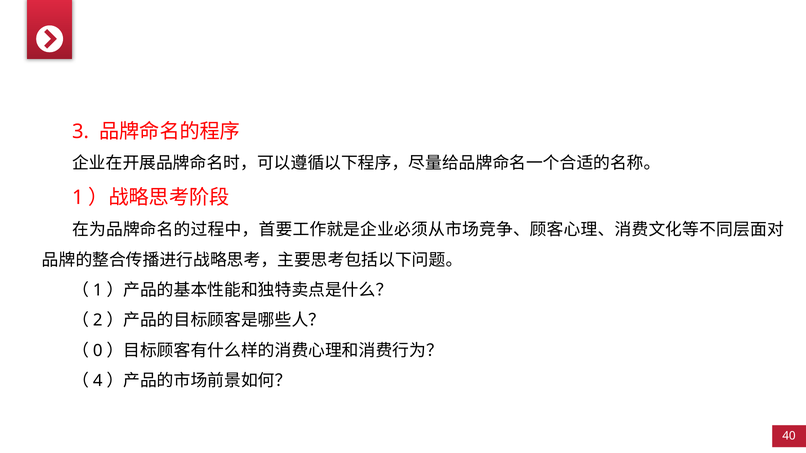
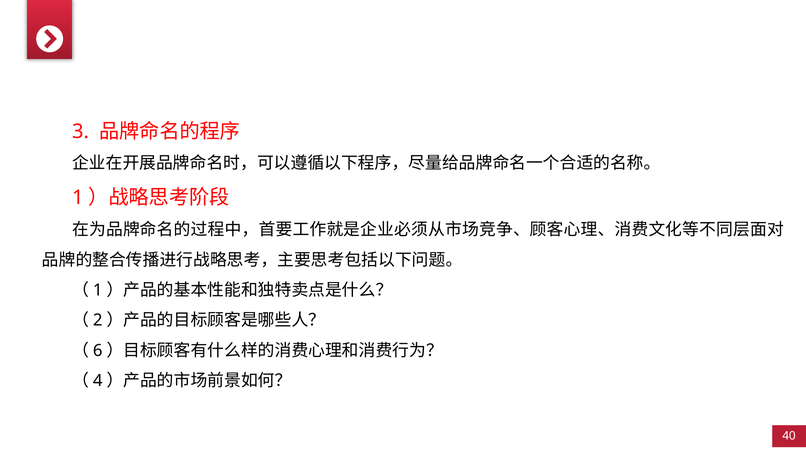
0: 0 -> 6
